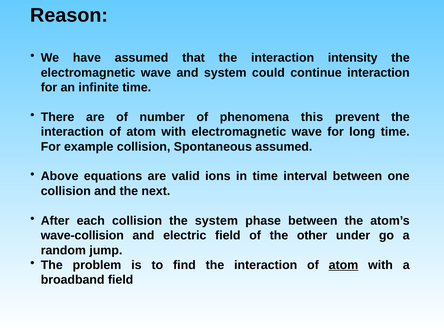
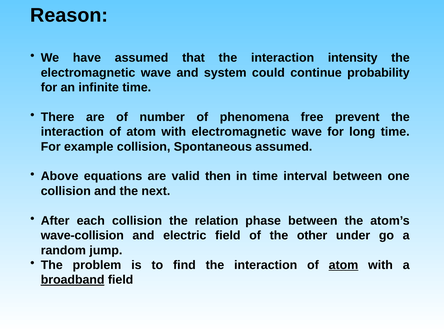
continue interaction: interaction -> probability
this: this -> free
ions: ions -> then
the system: system -> relation
broadband underline: none -> present
